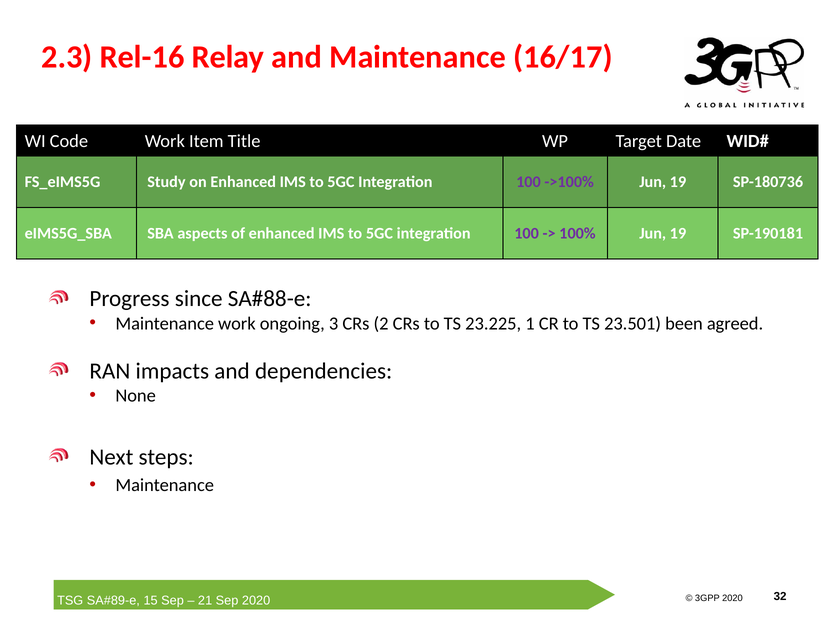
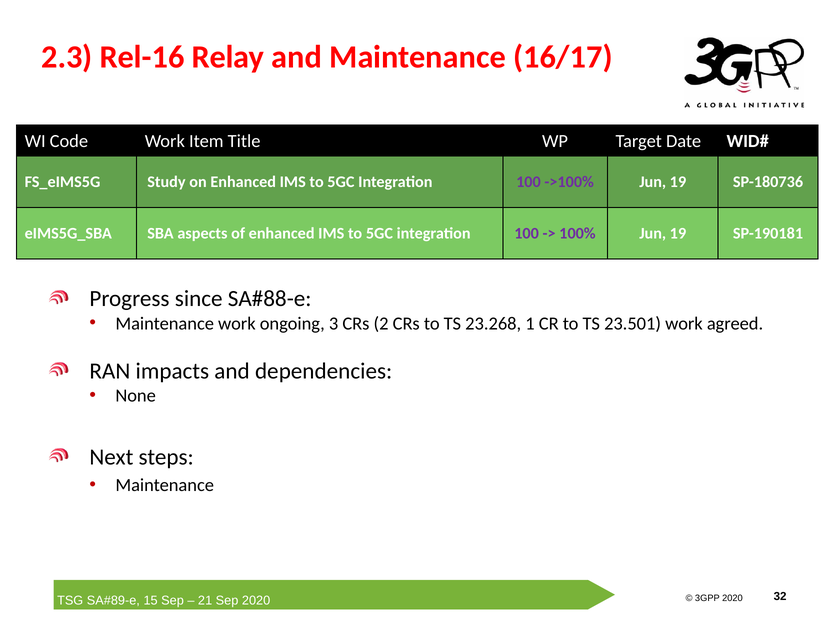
23.225: 23.225 -> 23.268
23.501 been: been -> work
